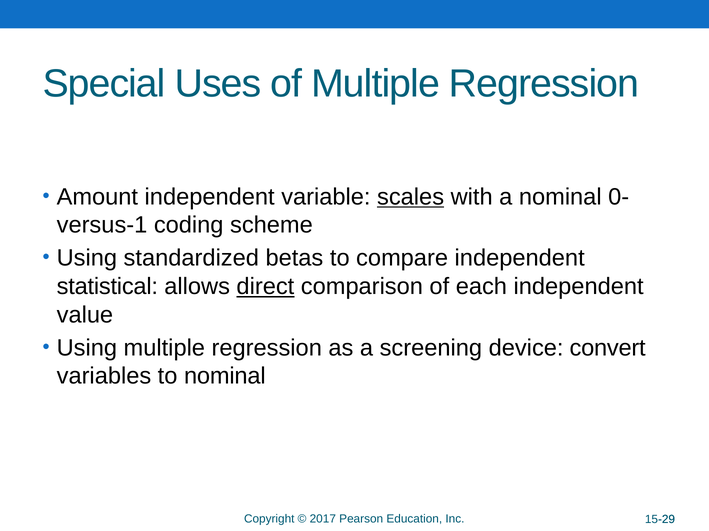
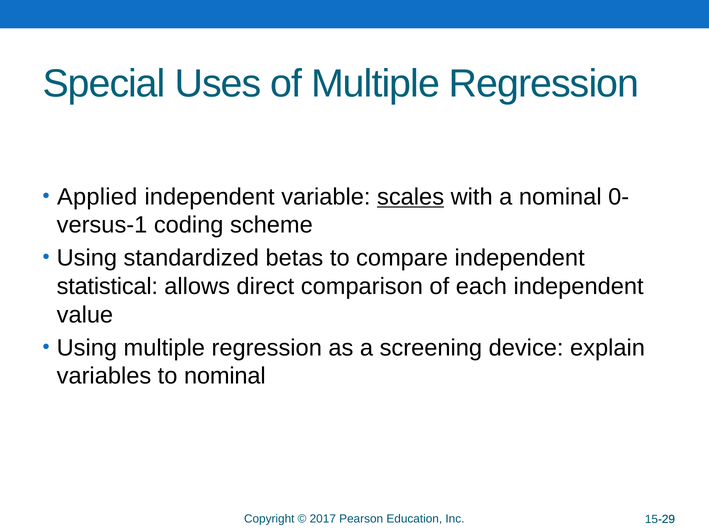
Amount: Amount -> Applied
direct underline: present -> none
convert: convert -> explain
